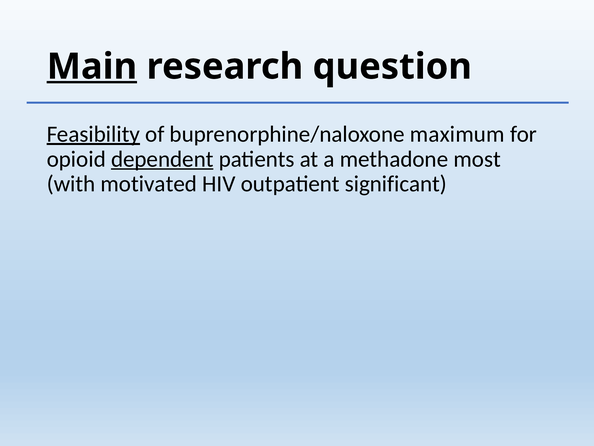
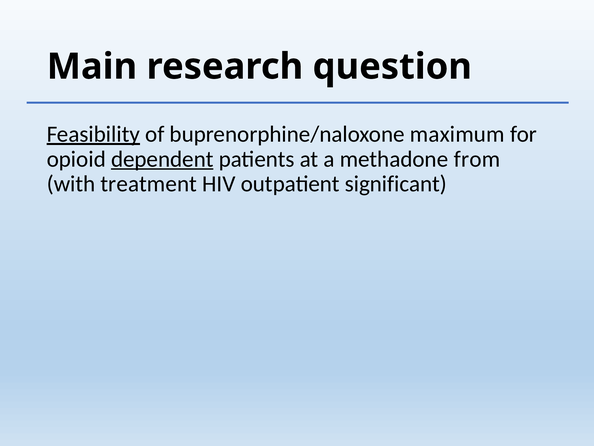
Main underline: present -> none
most: most -> from
motivated: motivated -> treatment
